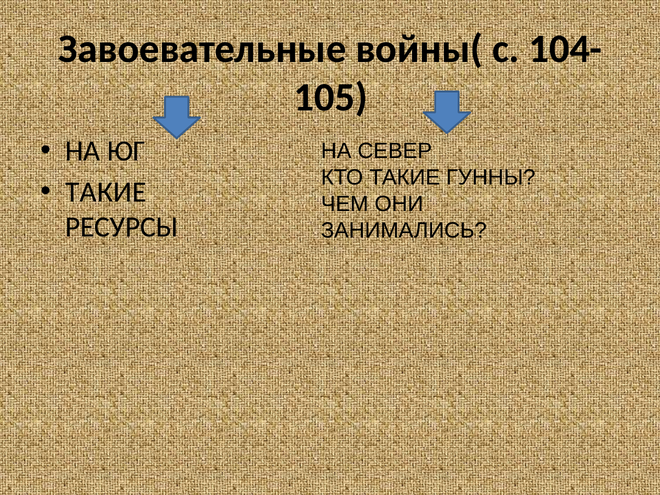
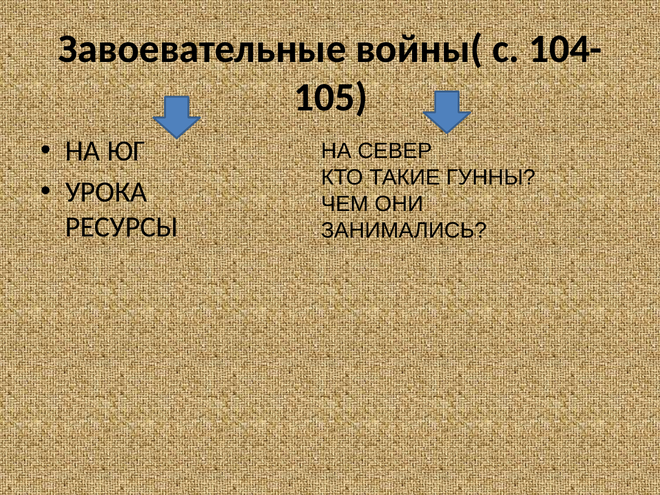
ТАКИЕ at (106, 192): ТАКИЕ -> УРОКА
